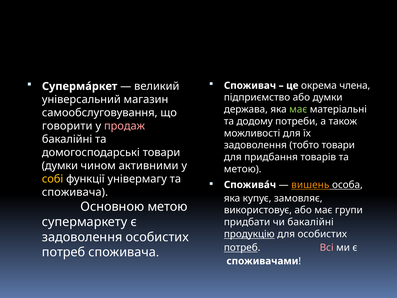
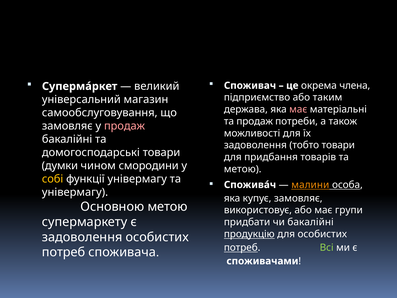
або думки: думки -> таким
має at (298, 109) colour: light green -> pink
та додому: додому -> продаж
говорити at (67, 126): говорити -> замовляє
активними: активними -> смородини
вишень: вишень -> малини
споживача at (75, 192): споживача -> універмагу
Всі colour: pink -> light green
